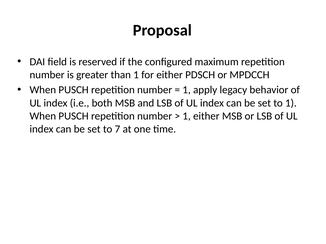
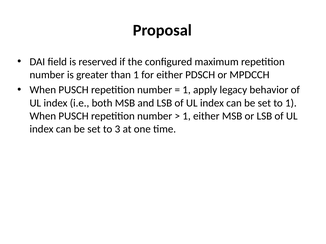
7: 7 -> 3
